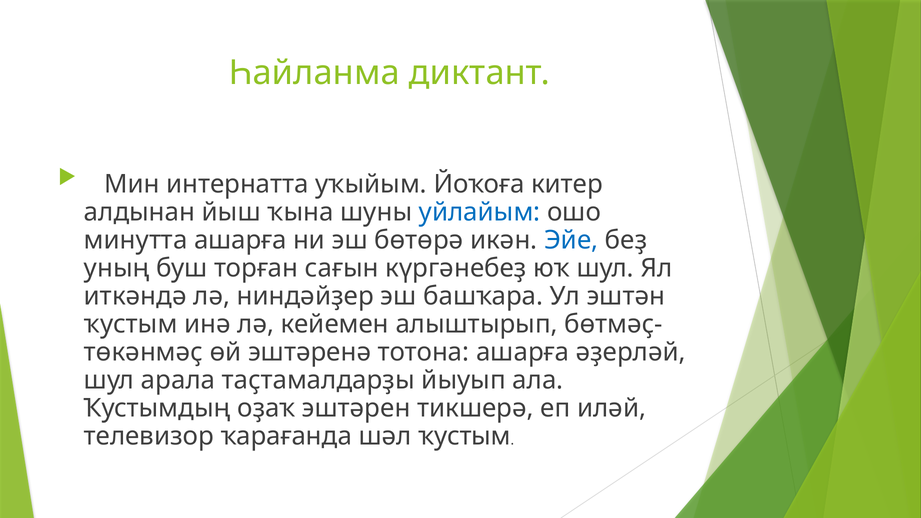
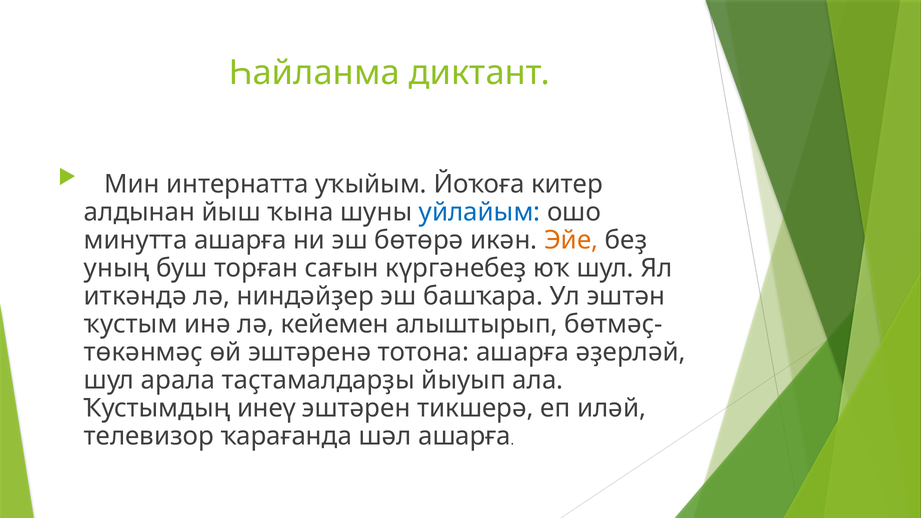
Эйе colour: blue -> orange
оҙаҡ: оҙаҡ -> инеү
шәл ҡустым: ҡустым -> ашарға
